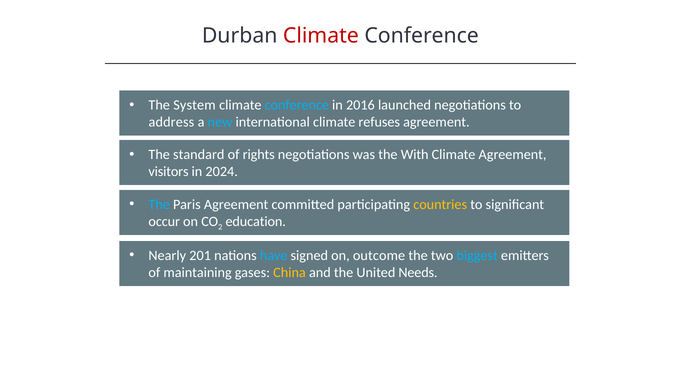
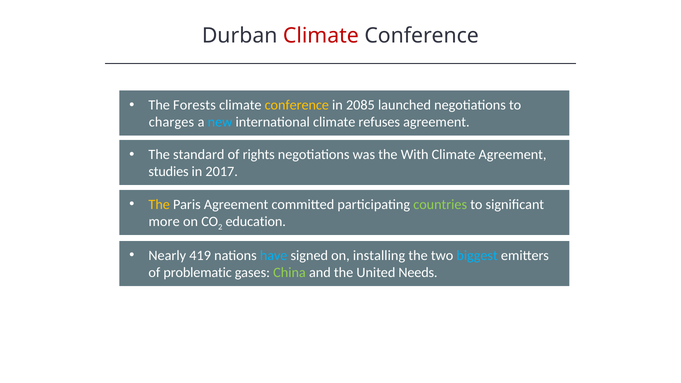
System: System -> Forests
conference at (297, 105) colour: light blue -> yellow
2016: 2016 -> 2085
address: address -> charges
visitors: visitors -> studies
2024: 2024 -> 2017
The at (159, 204) colour: light blue -> yellow
countries colour: yellow -> light green
occur: occur -> more
201: 201 -> 419
outcome: outcome -> installing
maintaining: maintaining -> problematic
China colour: yellow -> light green
